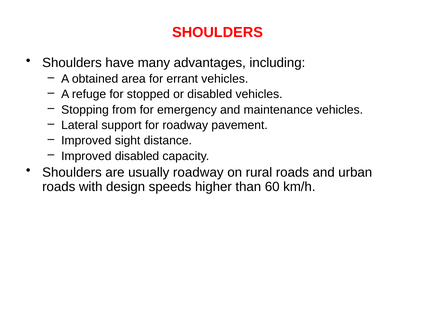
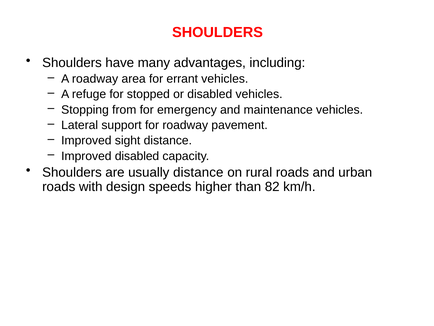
A obtained: obtained -> roadway
usually roadway: roadway -> distance
60: 60 -> 82
